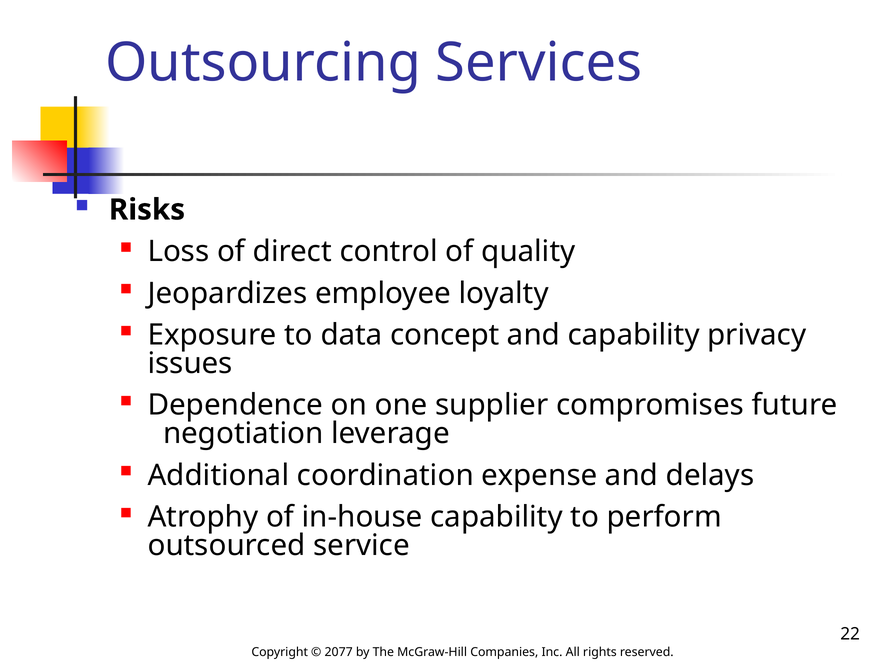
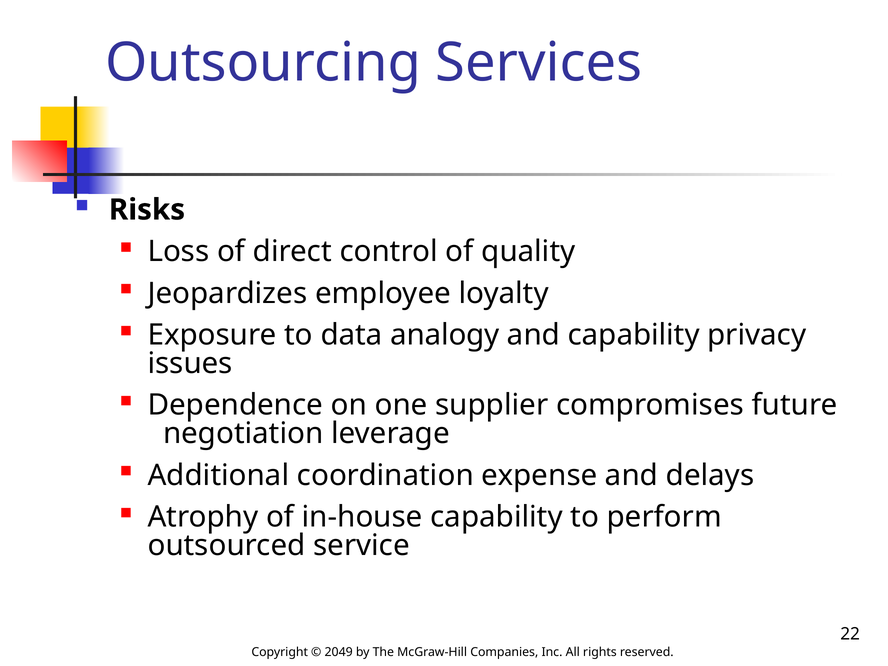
concept: concept -> analogy
2077: 2077 -> 2049
